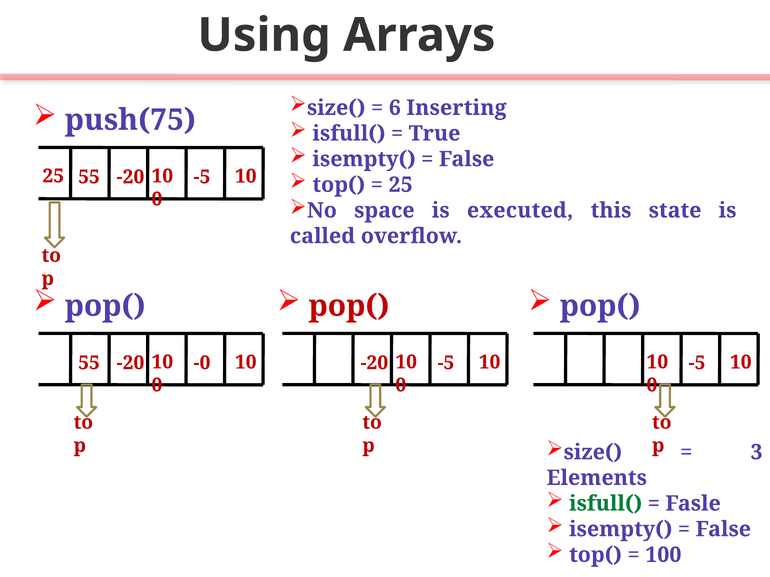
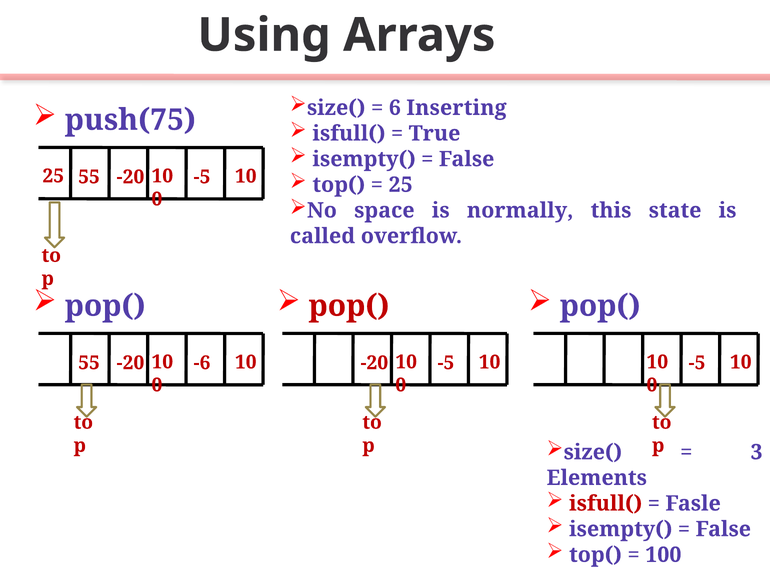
executed: executed -> normally
-0: -0 -> -6
isfull( at (606, 504) colour: green -> red
